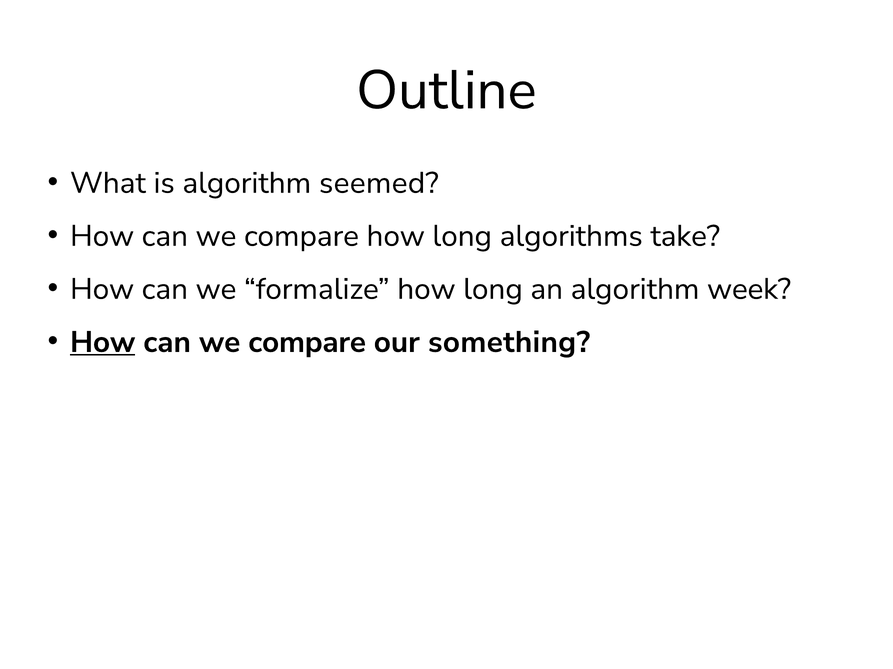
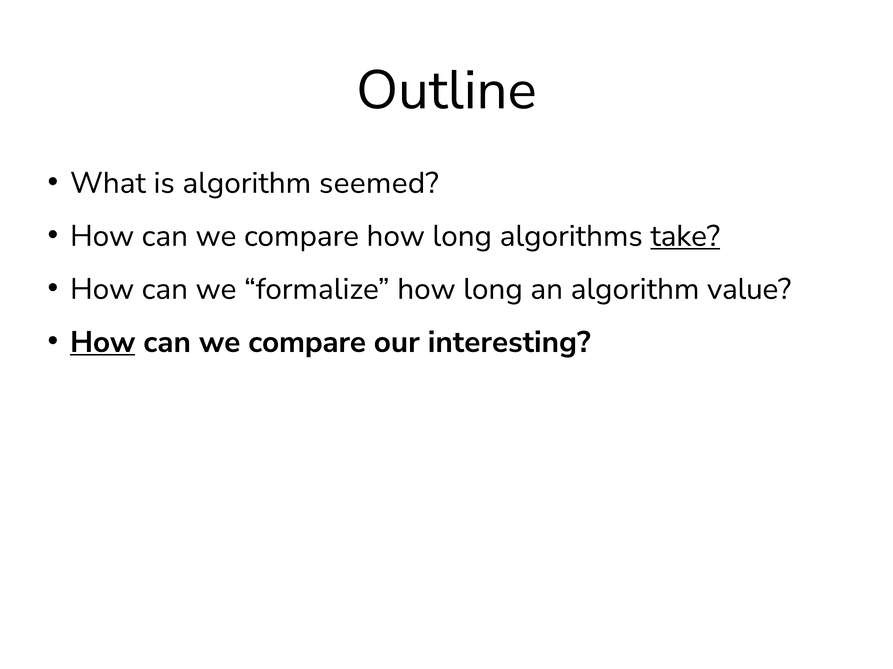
take underline: none -> present
week: week -> value
something: something -> interesting
